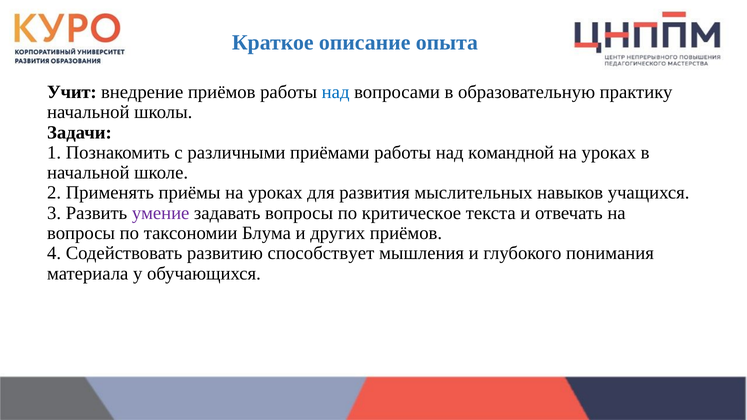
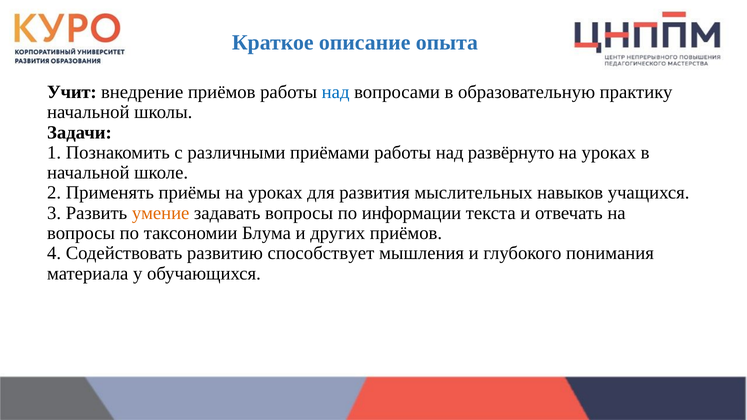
командной: командной -> развёрнуто
умение colour: purple -> orange
критическое: критическое -> информации
